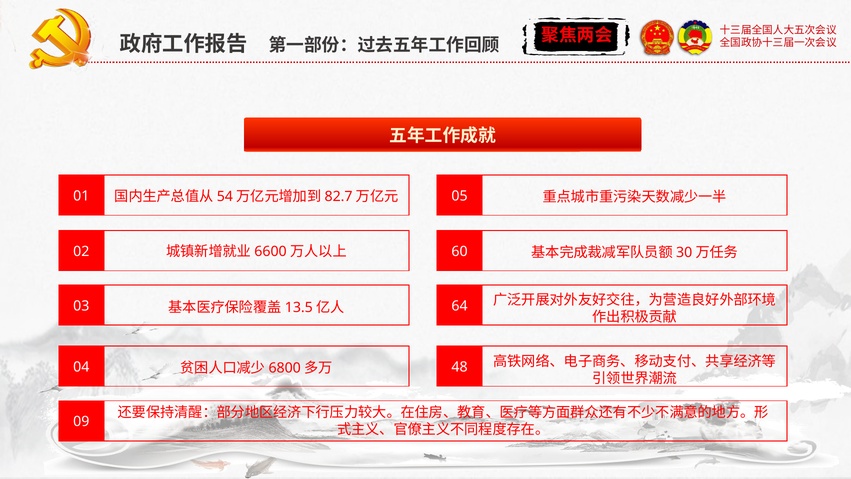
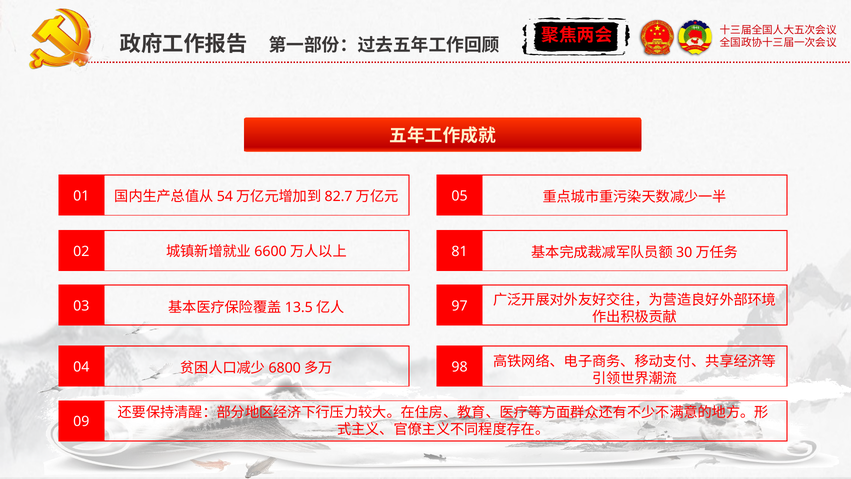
60: 60 -> 81
64: 64 -> 97
48: 48 -> 98
